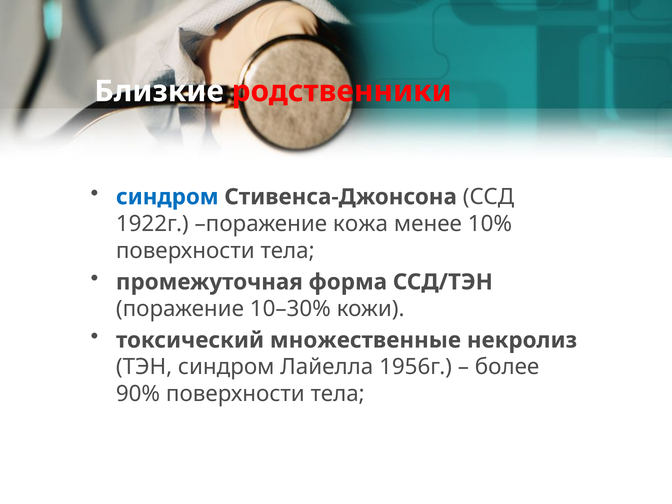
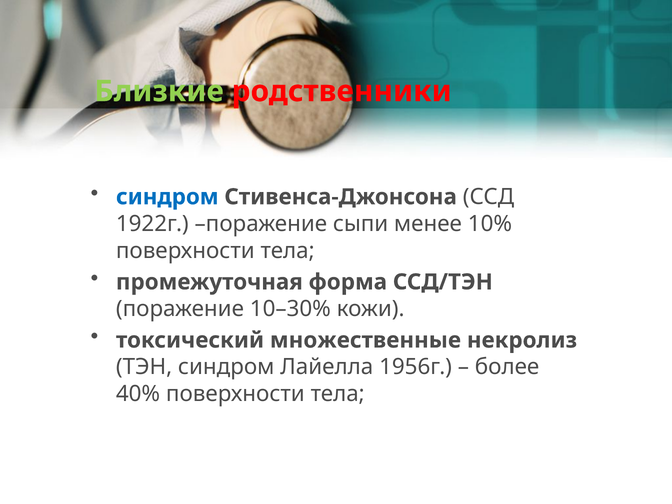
Близкие colour: white -> light green
кожа: кожа -> сыпи
90%: 90% -> 40%
